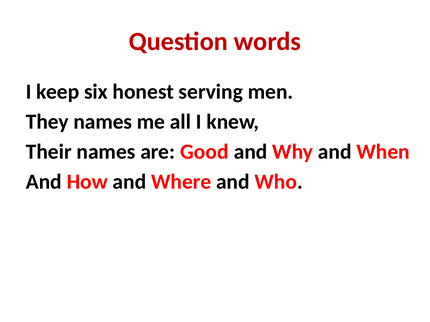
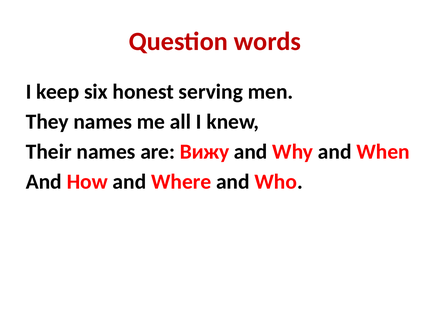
Good: Good -> Вижу
